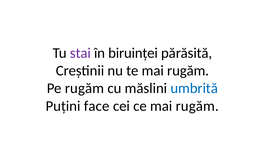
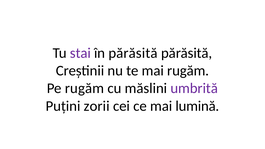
în biruinței: biruinței -> părăsită
umbrită colour: blue -> purple
face: face -> zorii
ce mai rugăm: rugăm -> lumină
